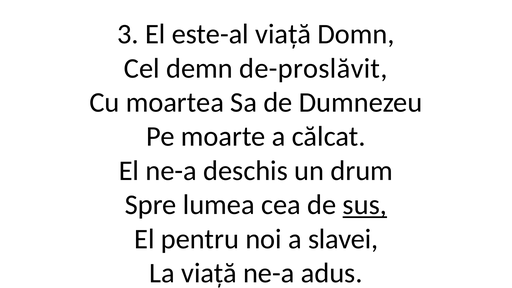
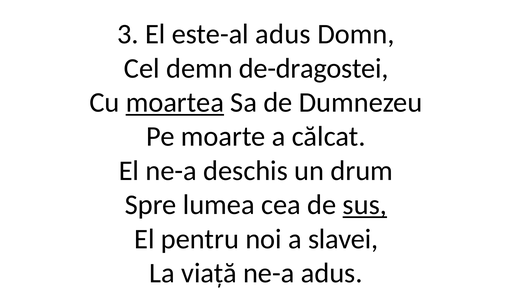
este-al viață: viață -> adus
de-proslăvit: de-proslăvit -> de-dragostei
moartea underline: none -> present
